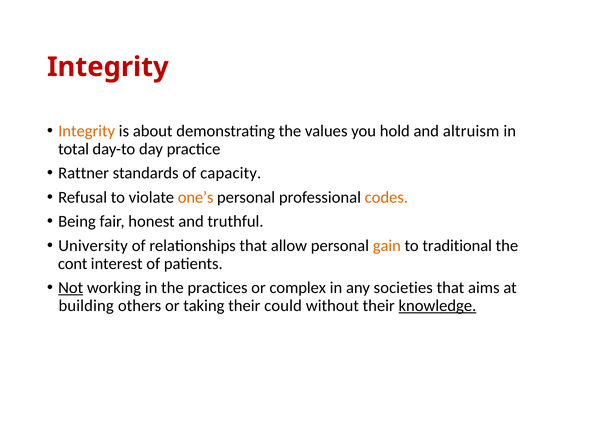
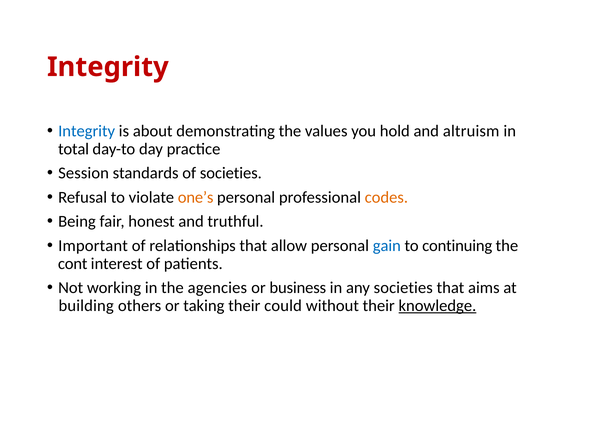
Integrity at (87, 131) colour: orange -> blue
Rattner: Rattner -> Session
of capacity: capacity -> societies
University: University -> Important
gain colour: orange -> blue
traditional: traditional -> continuing
Not underline: present -> none
practices: practices -> agencies
complex: complex -> business
